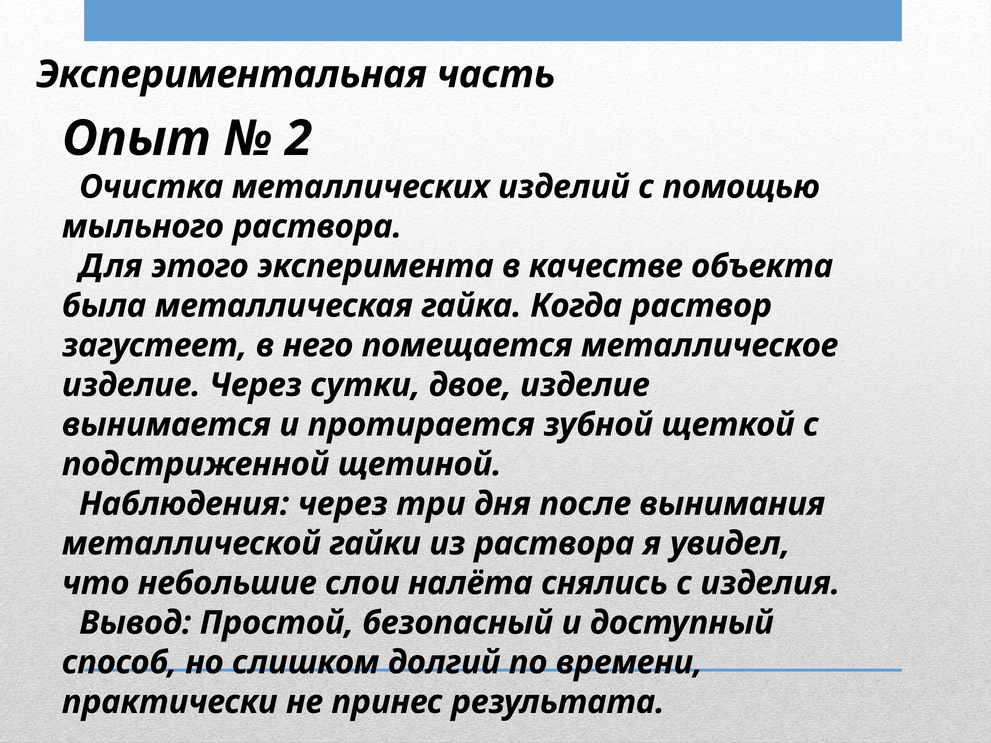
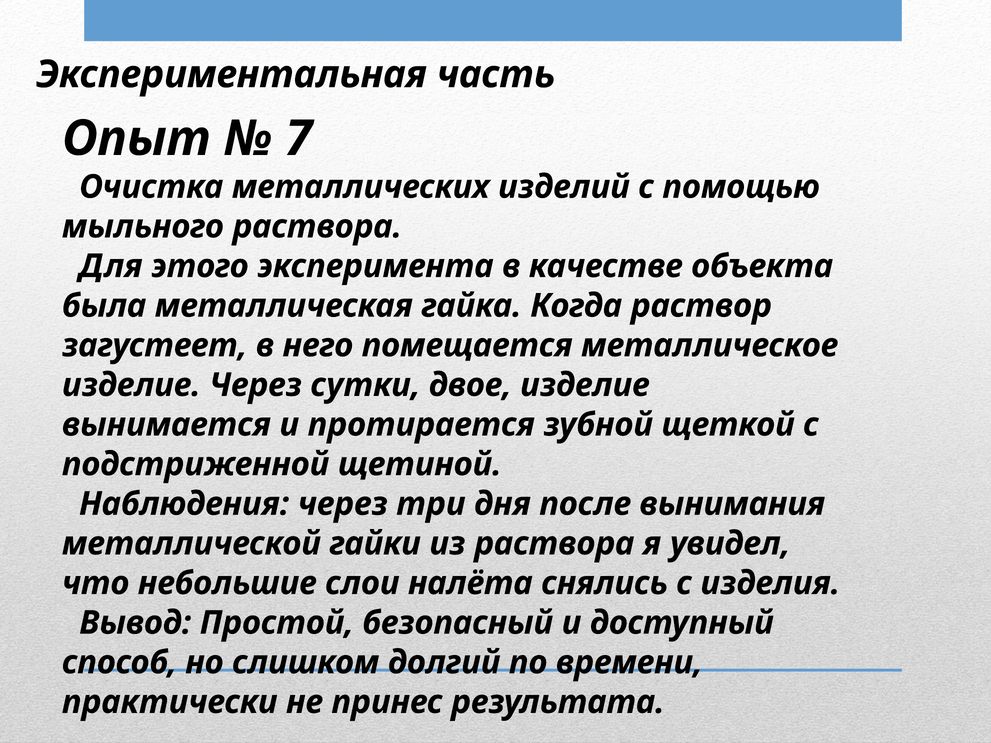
2: 2 -> 7
